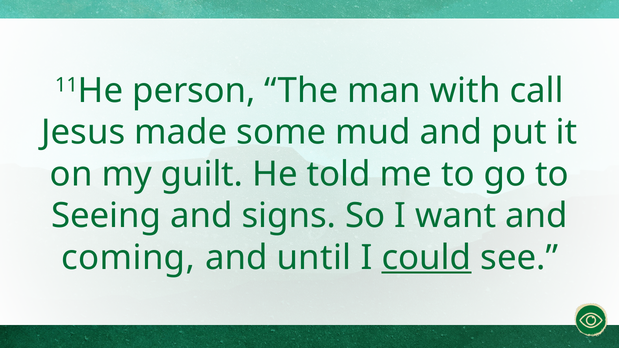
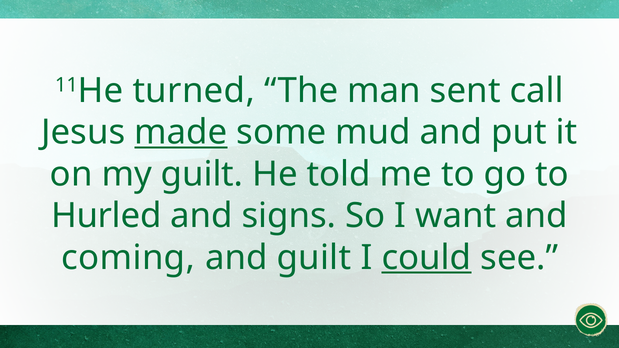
person: person -> turned
with: with -> sent
made underline: none -> present
Seeing: Seeing -> Hurled
and until: until -> guilt
